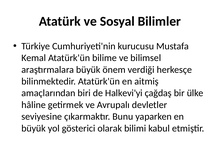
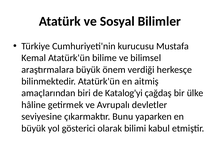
Halkevi'yi: Halkevi'yi -> Katalog'yi
